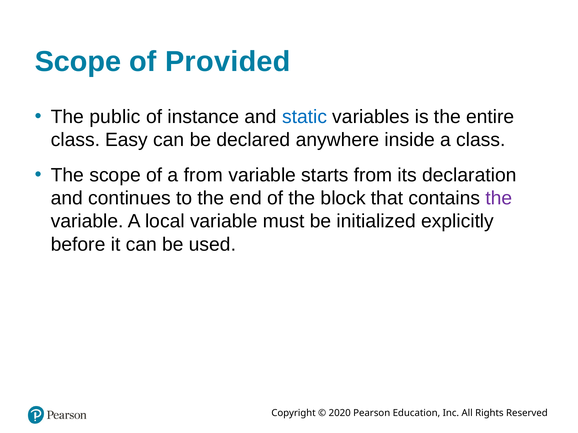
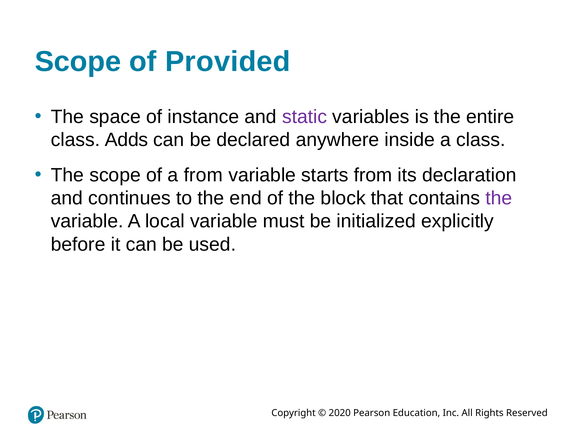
public: public -> space
static colour: blue -> purple
Easy: Easy -> Adds
